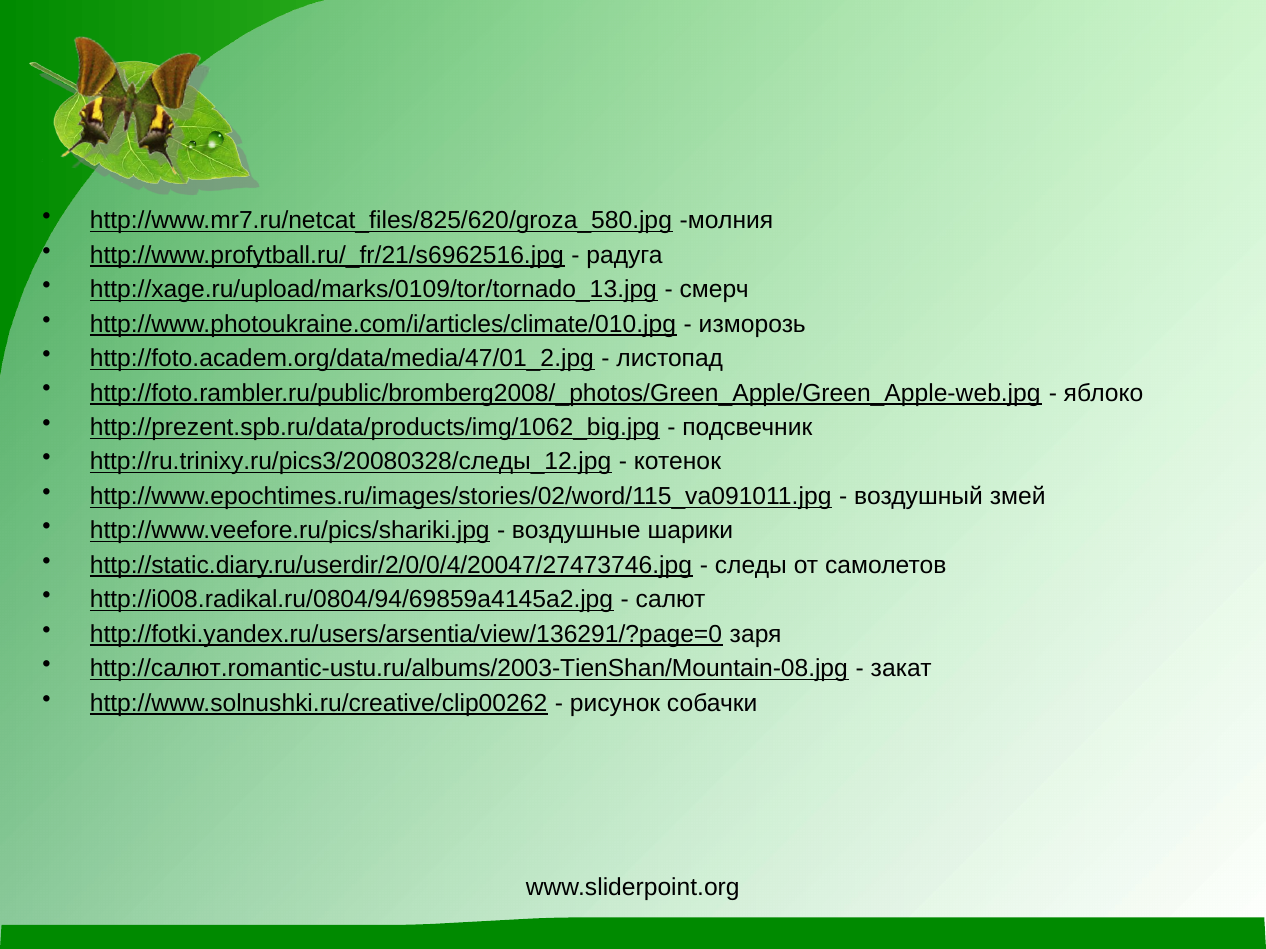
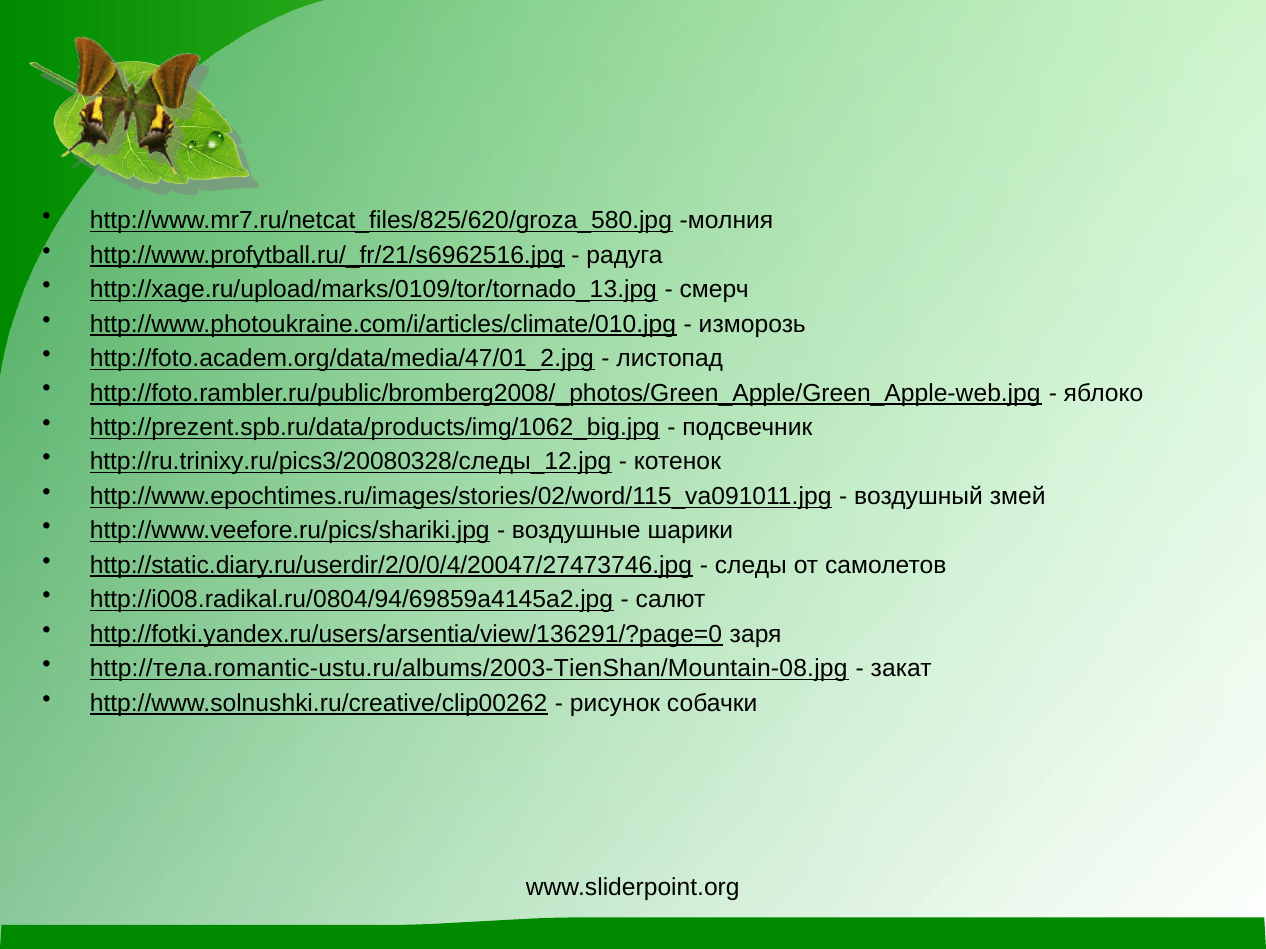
http://салют.romantic-ustu.ru/albums/2003-TienShan/Mountain-08.jpg: http://салют.romantic-ustu.ru/albums/2003-TienShan/Mountain-08.jpg -> http://тела.romantic-ustu.ru/albums/2003-TienShan/Mountain-08.jpg
